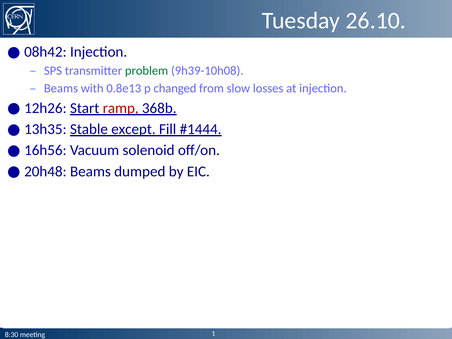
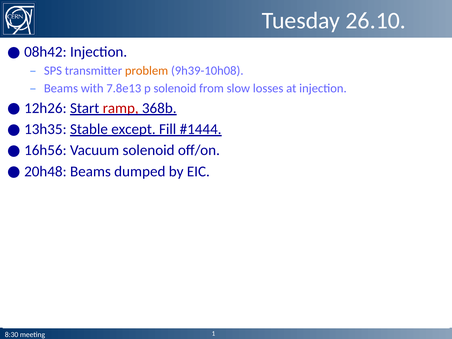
problem colour: green -> orange
0.8e13: 0.8e13 -> 7.8e13
p changed: changed -> solenoid
